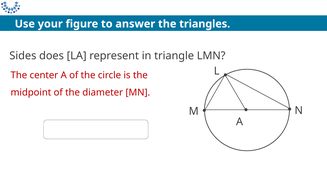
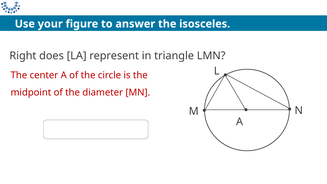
triangles: triangles -> isosceles
Sides: Sides -> Right
